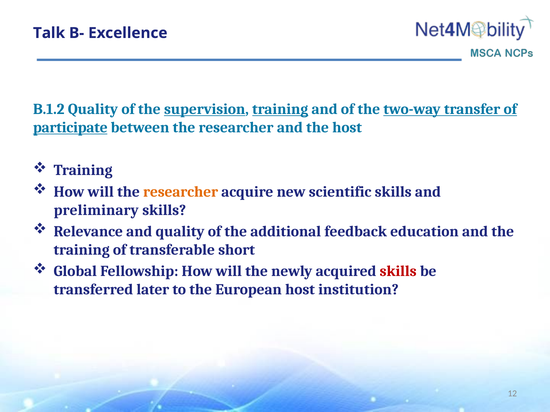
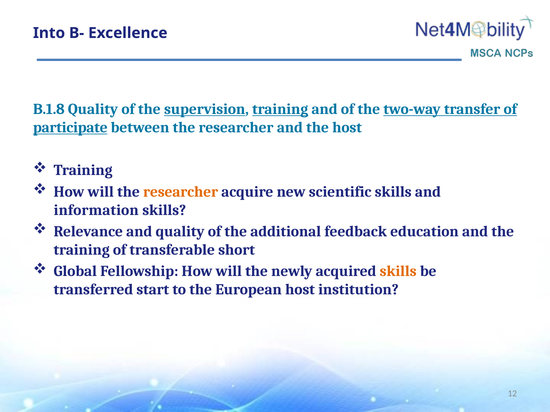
Talk: Talk -> Into
B.1.2: B.1.2 -> B.1.8
preliminary: preliminary -> information
skills at (398, 271) colour: red -> orange
later: later -> start
